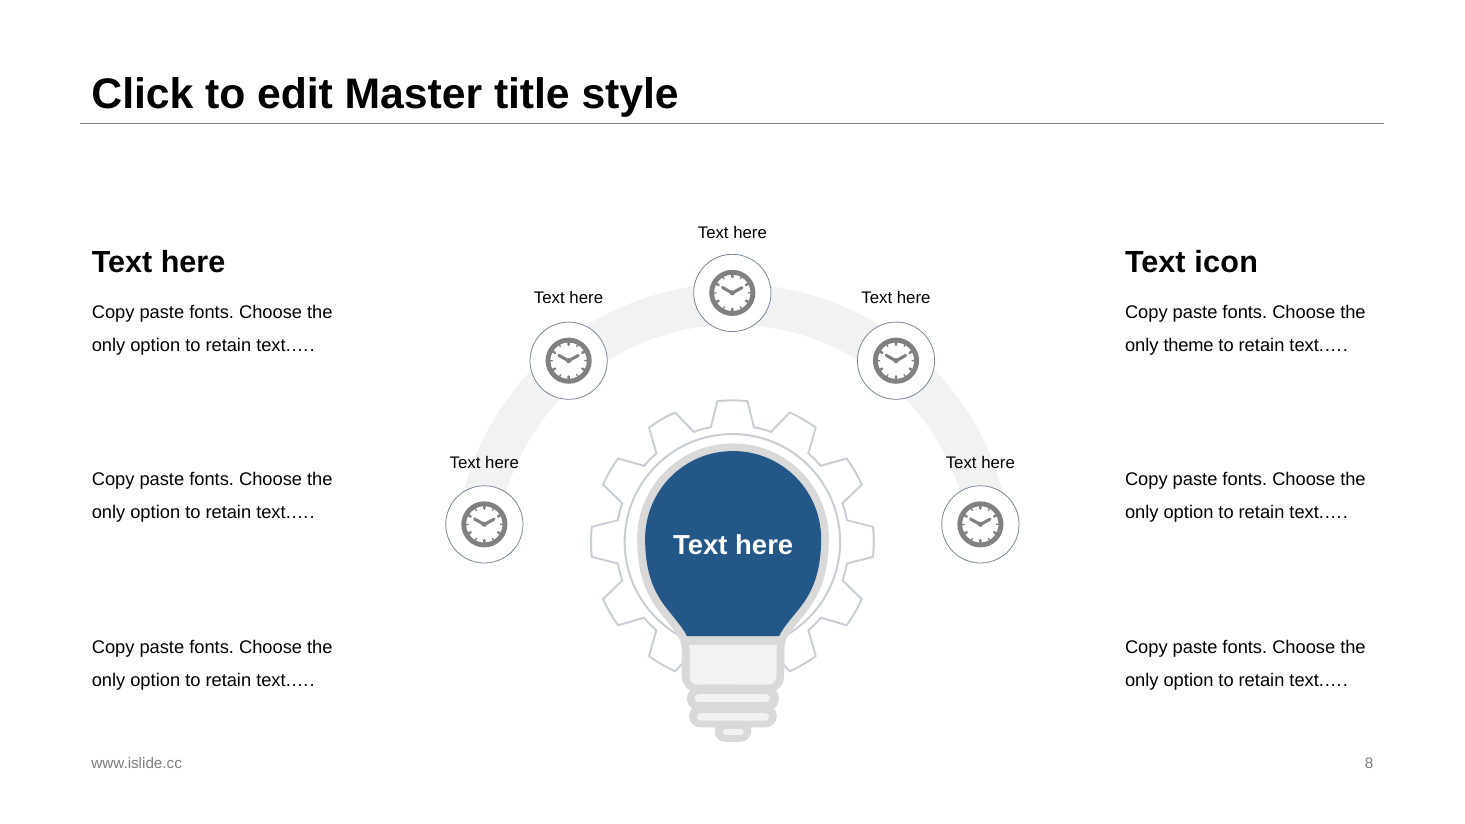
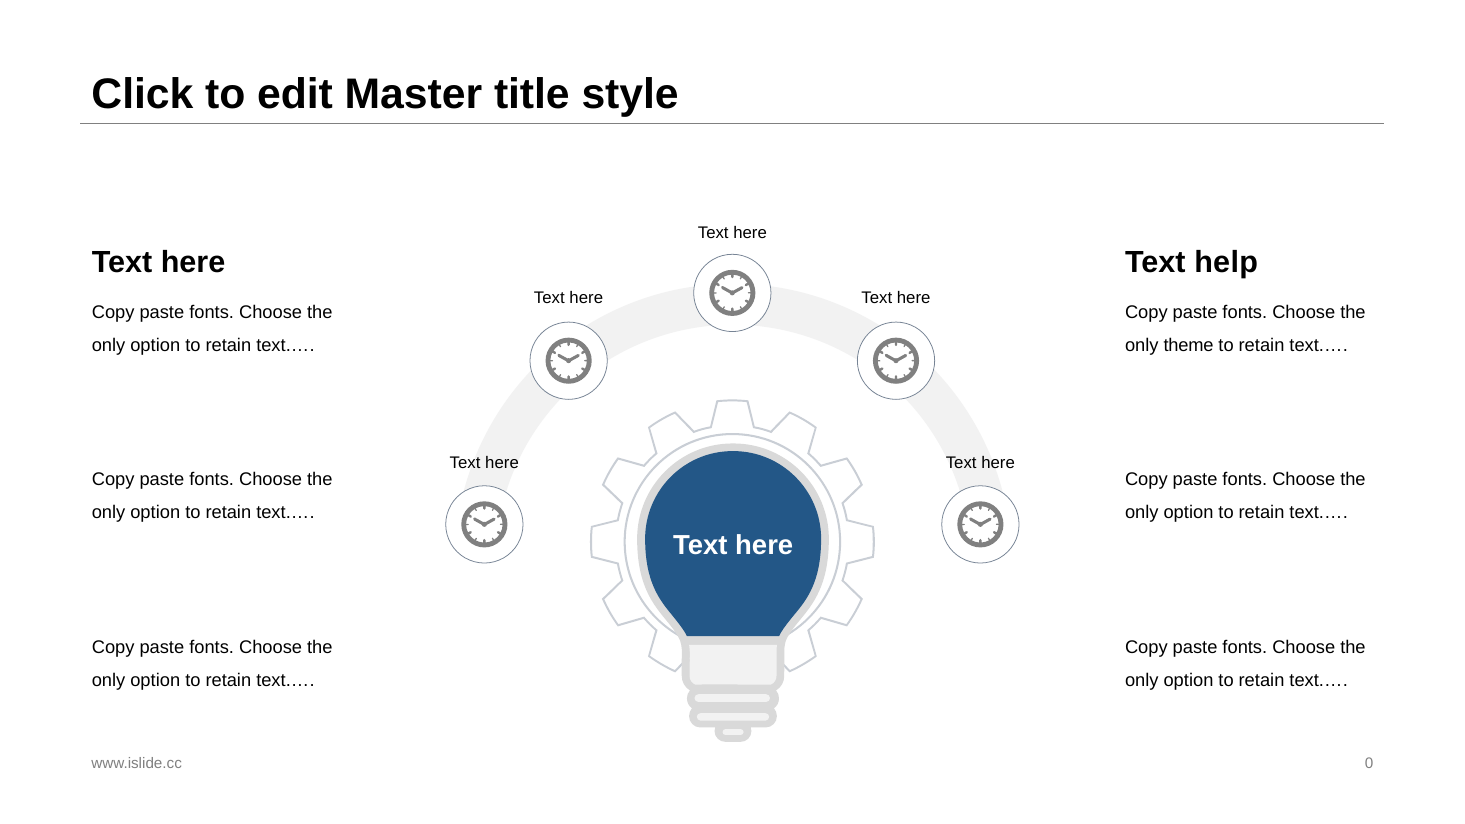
icon: icon -> help
8: 8 -> 0
